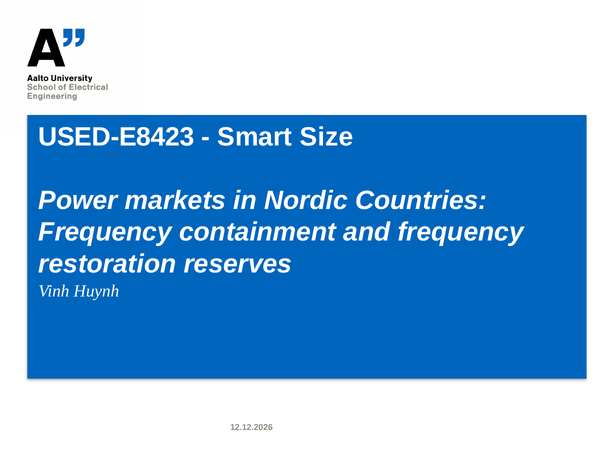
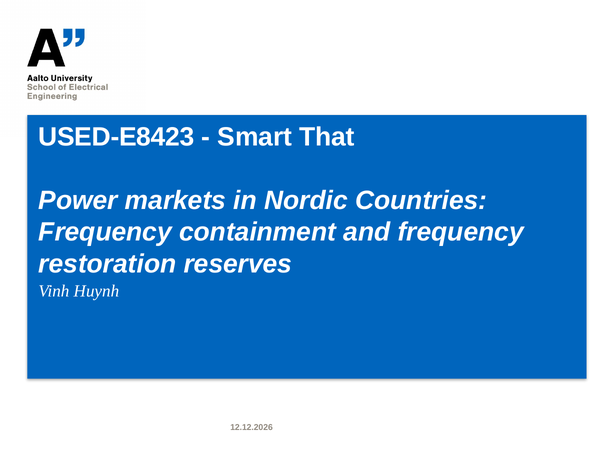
Size: Size -> That
